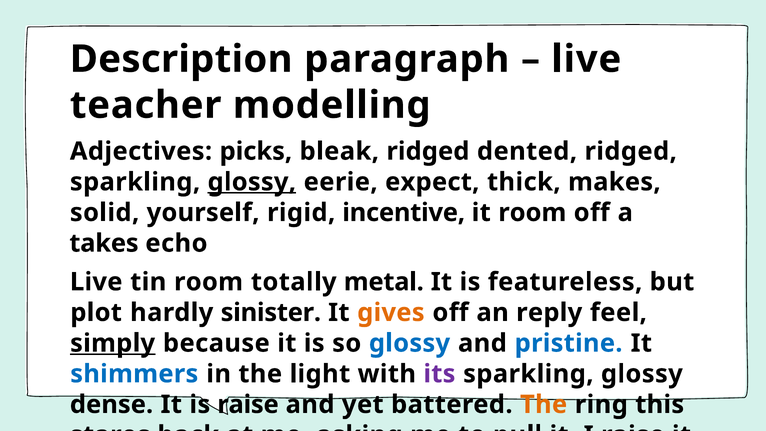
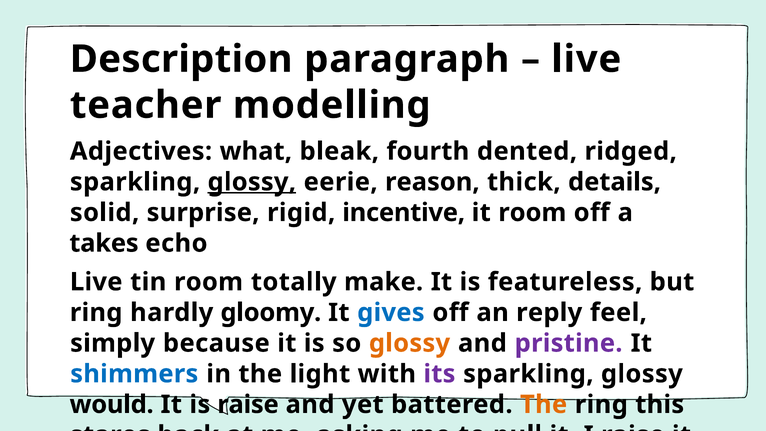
picks: picks -> what
bleak ridged: ridged -> fourth
expect: expect -> reason
makes: makes -> details
yourself: yourself -> surprise
metal: metal -> make
plot at (96, 312): plot -> ring
sinister: sinister -> gloomy
gives at (391, 312) colour: orange -> blue
simply underline: present -> none
glossy at (409, 343) colour: blue -> orange
pristine colour: blue -> purple
dense at (112, 404): dense -> would
